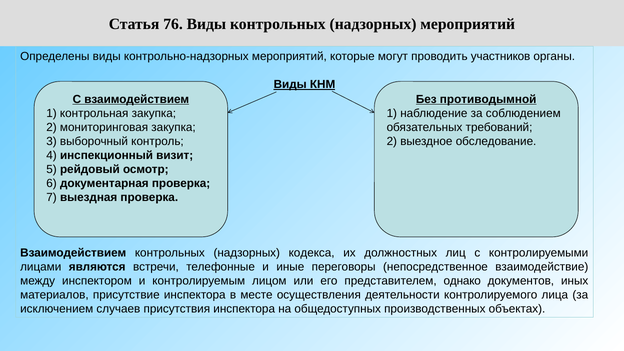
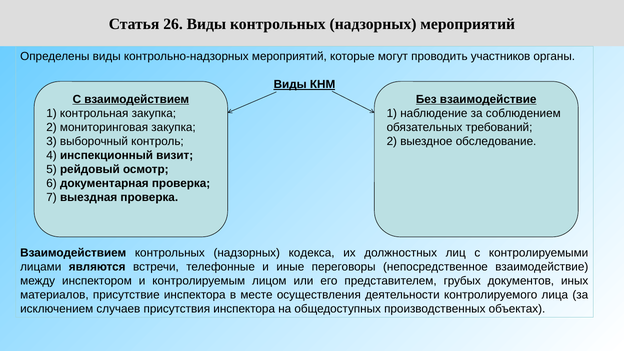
76: 76 -> 26
Без противодымной: противодымной -> взаимодействие
однако: однако -> грубых
